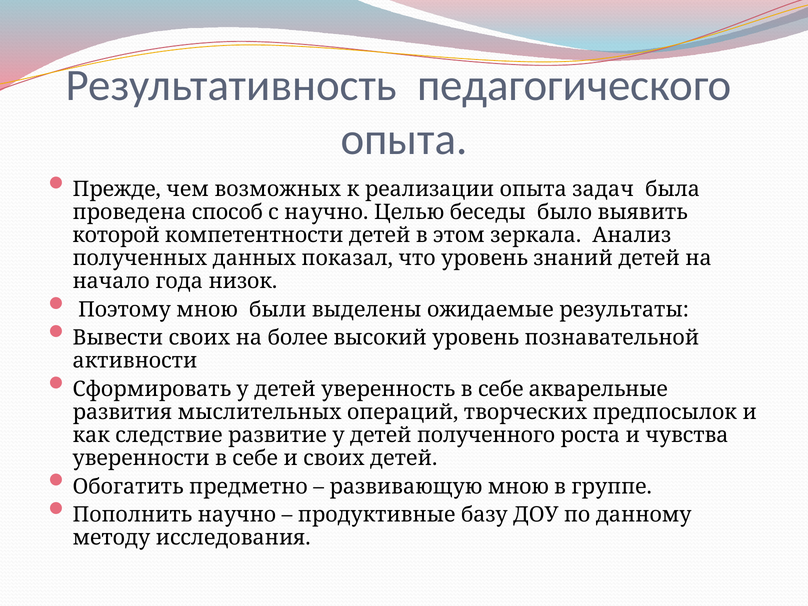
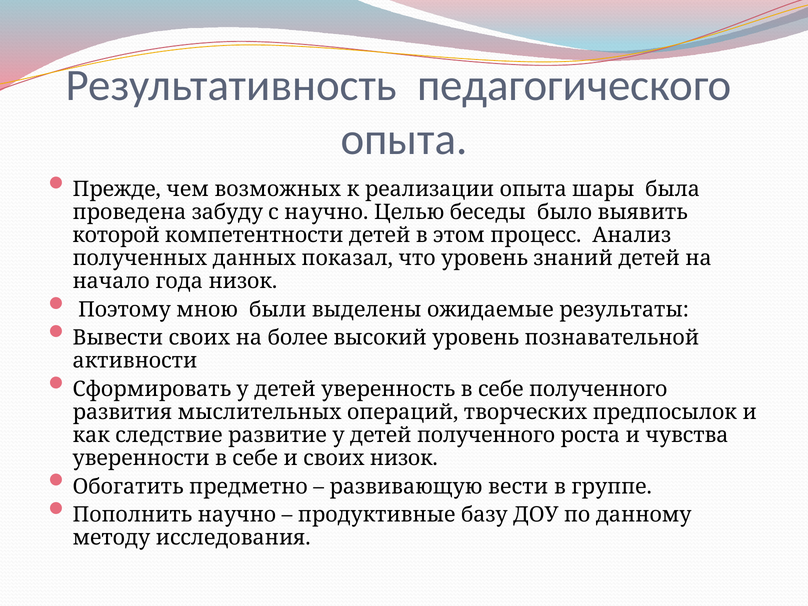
задач: задач -> шары
способ: способ -> забуду
зеркала: зеркала -> процесс
себе акварельные: акварельные -> полученного
своих детей: детей -> низок
развивающую мною: мною -> вести
